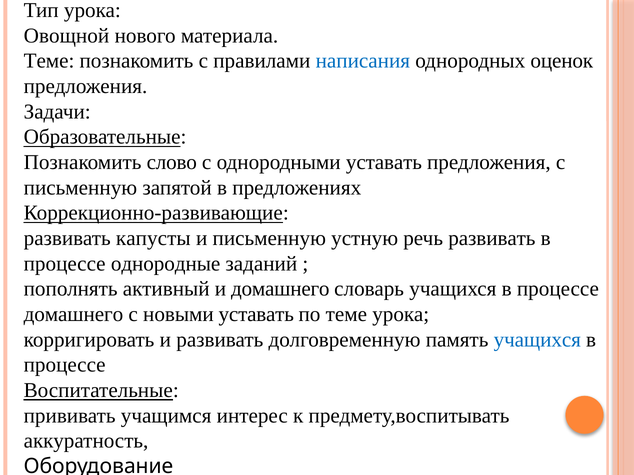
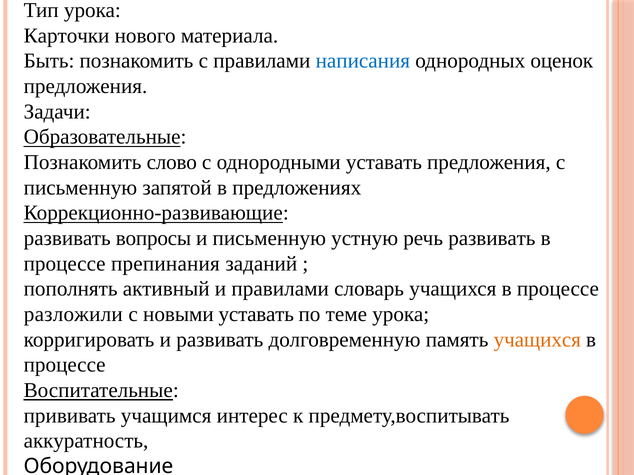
Овощной: Овощной -> Карточки
Теме at (49, 61): Теме -> Быть
капусты: капусты -> вопросы
однородные: однородные -> препинания
и домашнего: домашнего -> правилами
домашнего at (73, 315): домашнего -> разложили
учащихся at (537, 340) colour: blue -> orange
